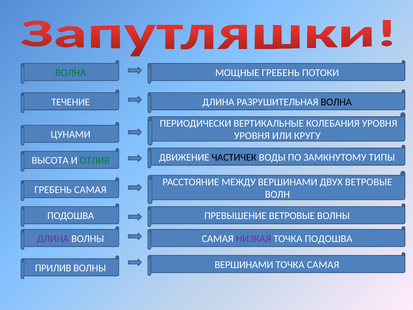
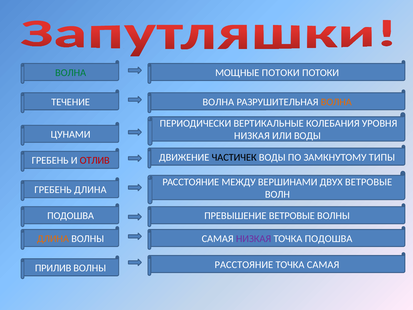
МОЩНЫЕ ГРЕБЕНЬ: ГРЕБЕНЬ -> ПОТОКИ
ДЛИНА at (218, 102): ДЛИНА -> ВОЛНА
ВОЛНА at (336, 102) colour: black -> orange
УРОВНЯ at (252, 136): УРОВНЯ -> НИЗКАЯ
ИЛИ КРУГУ: КРУГУ -> ВОДЫ
ВЫСОТА at (50, 160): ВЫСОТА -> ГРЕБЕНЬ
ОТЛИВ colour: green -> red
ГРЕБЕНЬ САМАЯ: САМАЯ -> ДЛИНА
ДЛИНА at (53, 239) colour: purple -> orange
ВЕРШИНАМИ at (244, 265): ВЕРШИНАМИ -> РАССТОЯНИЕ
